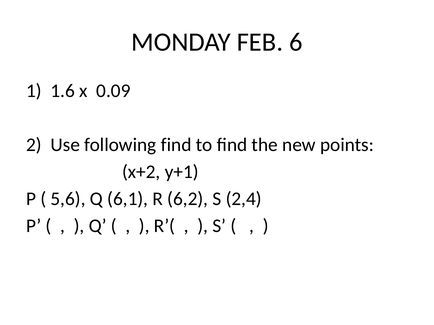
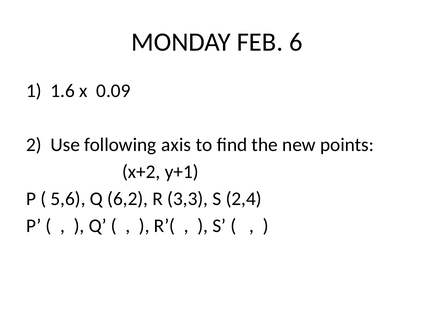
following find: find -> axis
6,1: 6,1 -> 6,2
6,2: 6,2 -> 3,3
